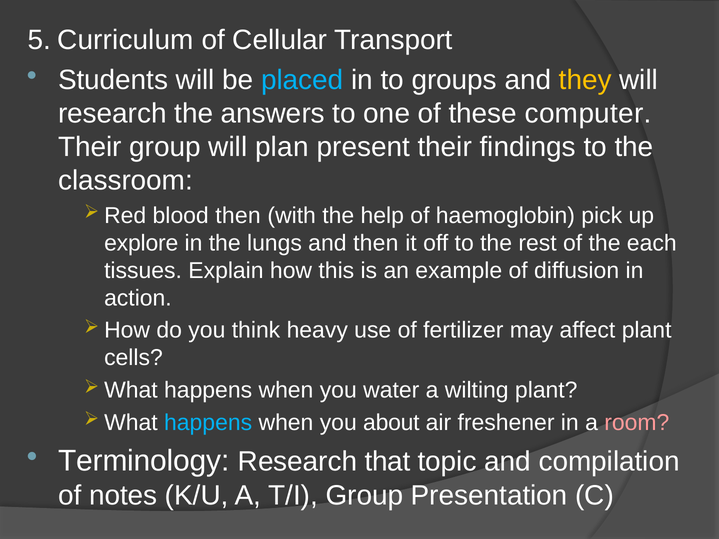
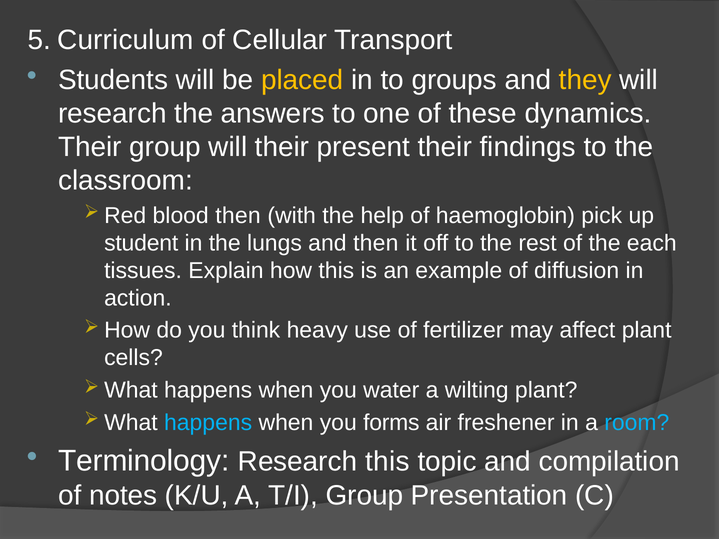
placed colour: light blue -> yellow
computer: computer -> dynamics
will plan: plan -> their
explore: explore -> student
about: about -> forms
room colour: pink -> light blue
Research that: that -> this
